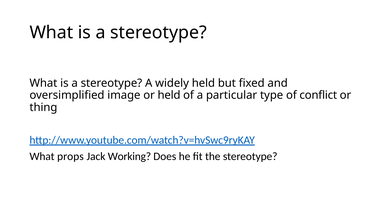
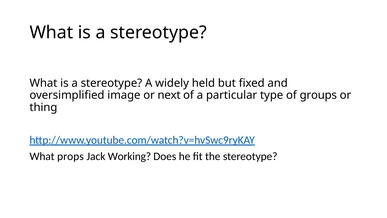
or held: held -> next
conflict: conflict -> groups
